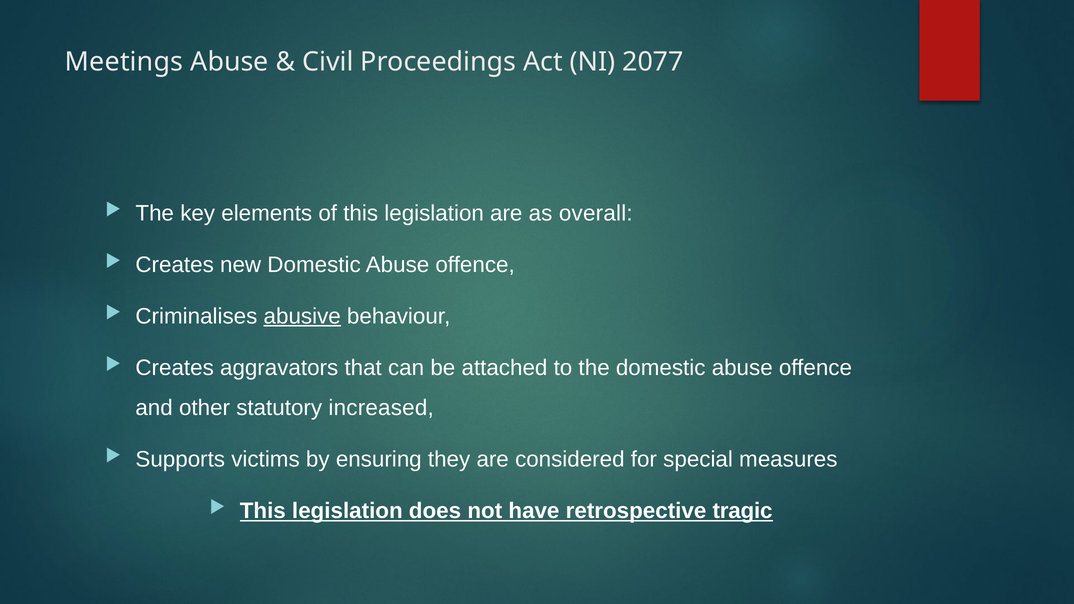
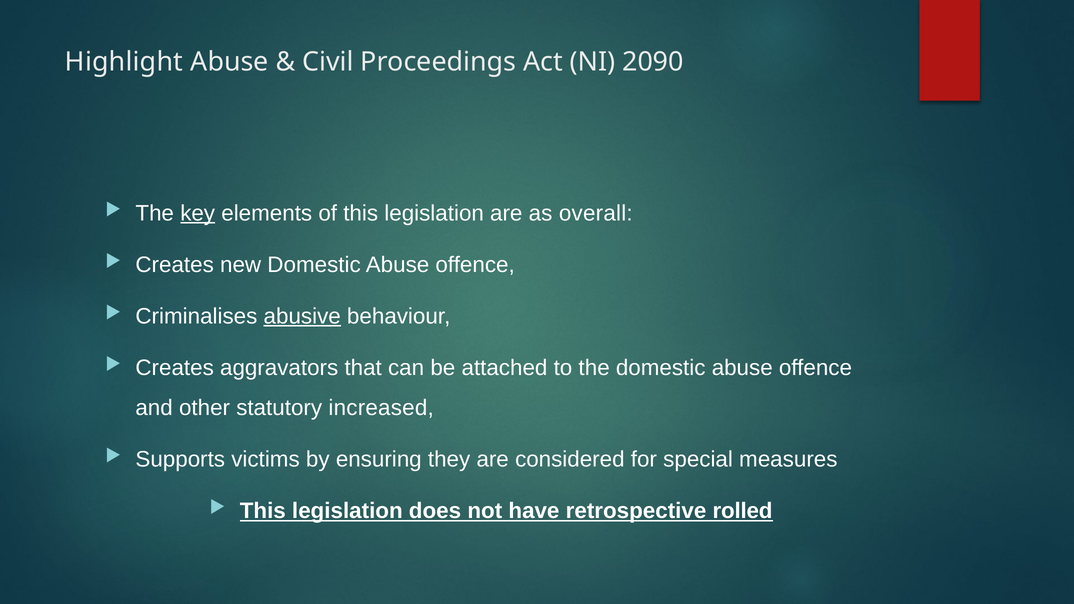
Meetings: Meetings -> Highlight
2077: 2077 -> 2090
key underline: none -> present
tragic: tragic -> rolled
